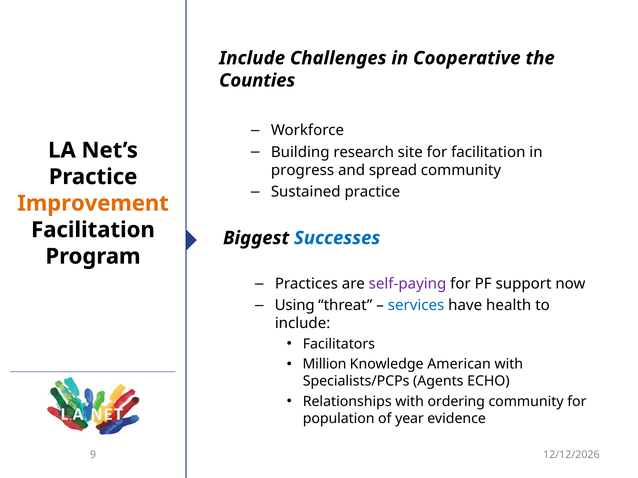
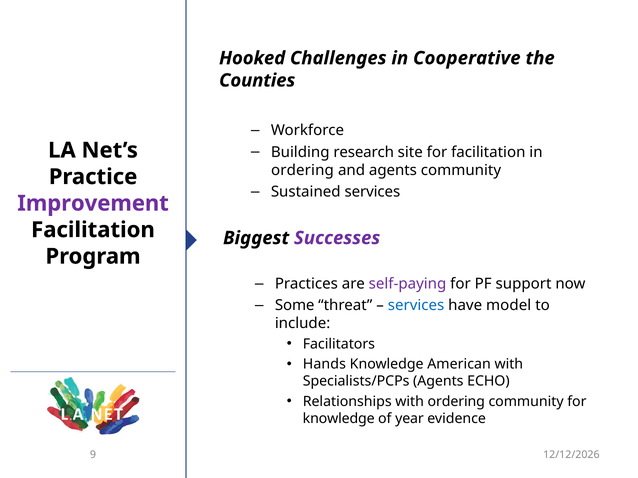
Include at (252, 58): Include -> Hooked
progress at (303, 170): progress -> ordering
and spread: spread -> agents
Sustained practice: practice -> services
Improvement colour: orange -> purple
Successes colour: blue -> purple
Using: Using -> Some
health: health -> model
Million: Million -> Hands
population at (339, 419): population -> knowledge
